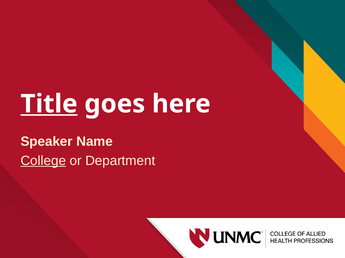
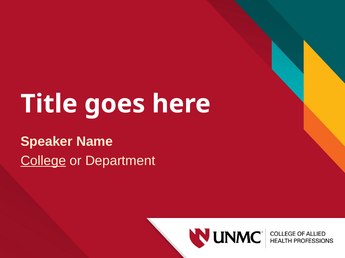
Title underline: present -> none
